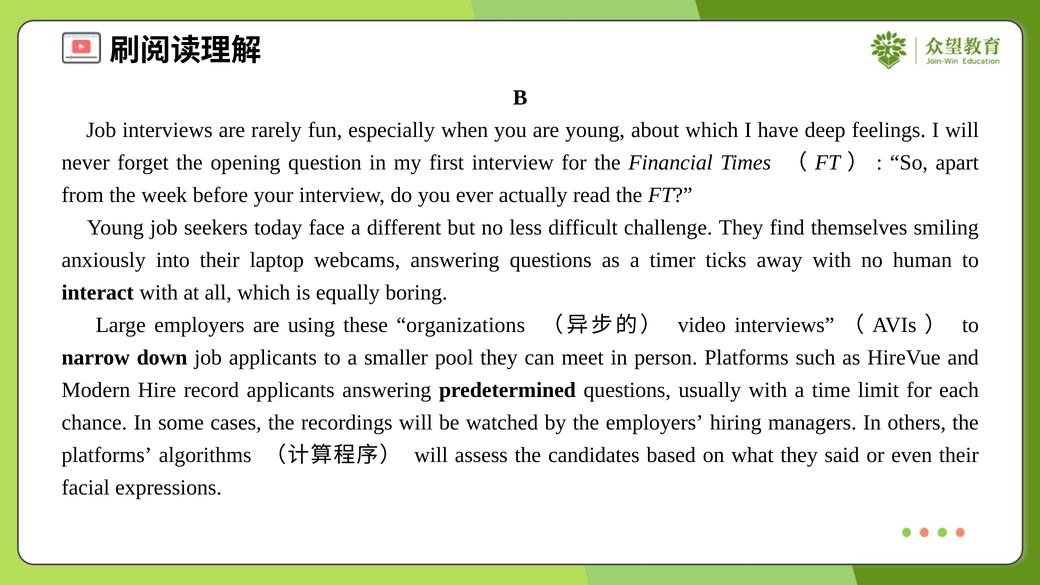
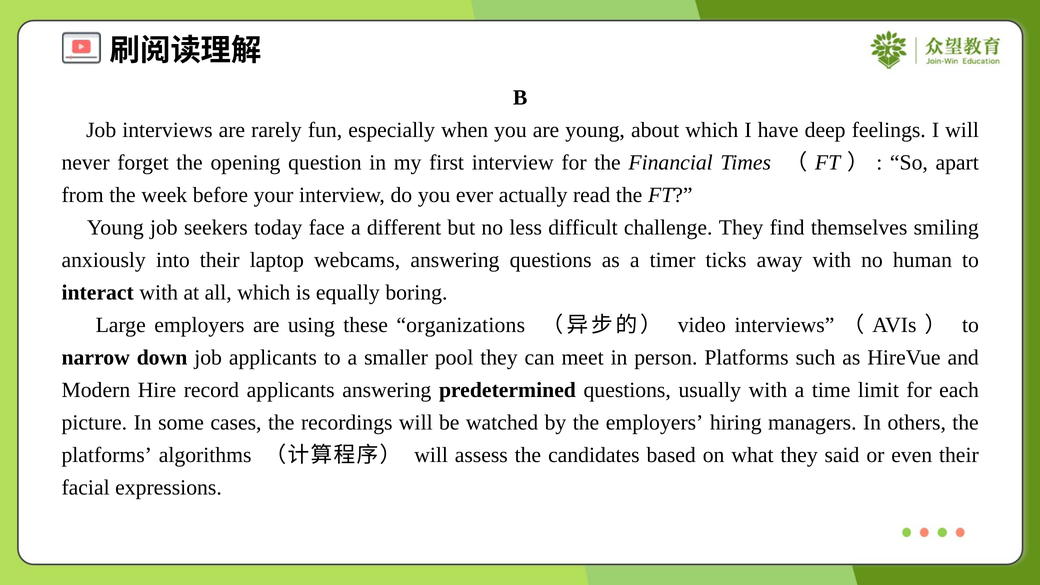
chance: chance -> picture
